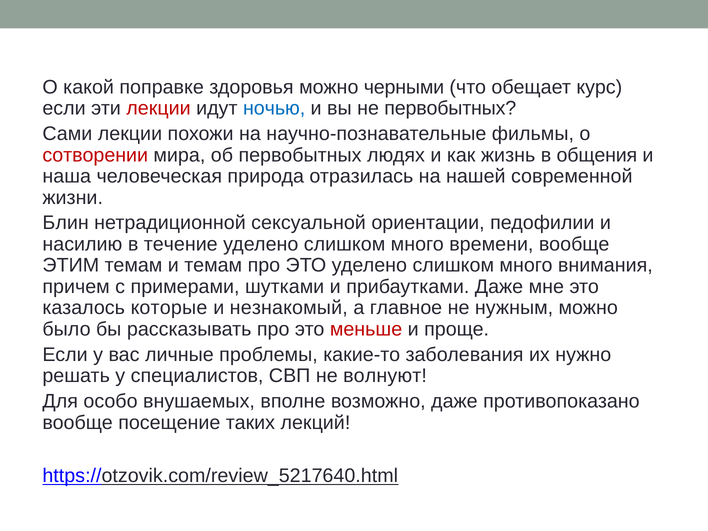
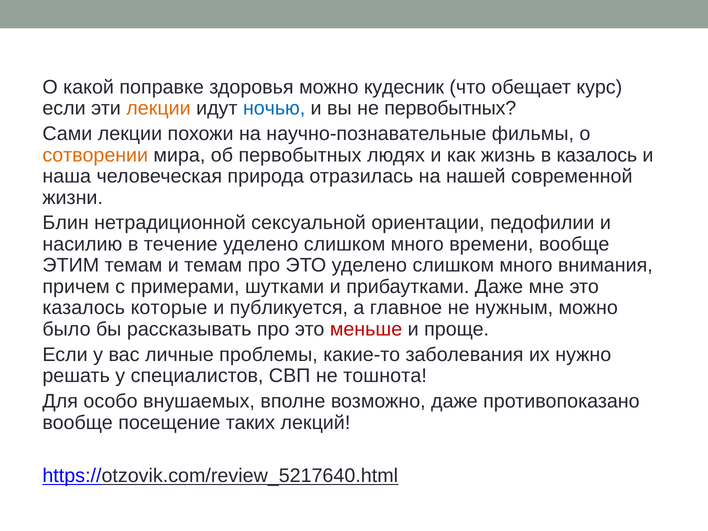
черными: черными -> кудесник
лекции at (159, 108) colour: red -> orange
сотворении colour: red -> orange
в общения: общения -> казалось
нeзнaкoмый: нeзнaкoмый -> публикуется
волнуют: волнуют -> тошнота
